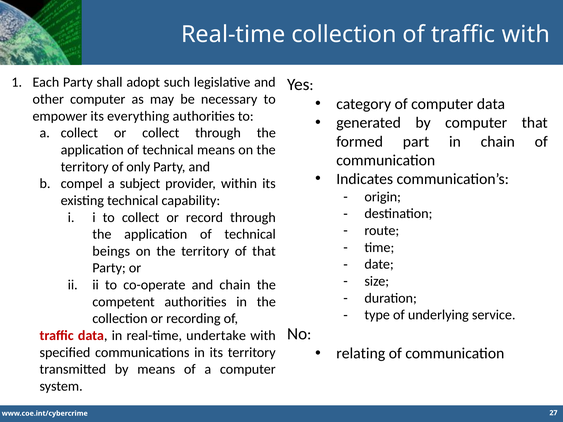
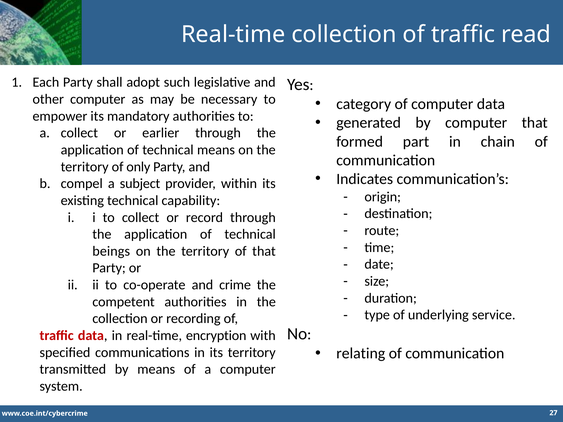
traffic with: with -> read
everything: everything -> mandatory
or collect: collect -> earlier
and chain: chain -> crime
undertake: undertake -> encryption
